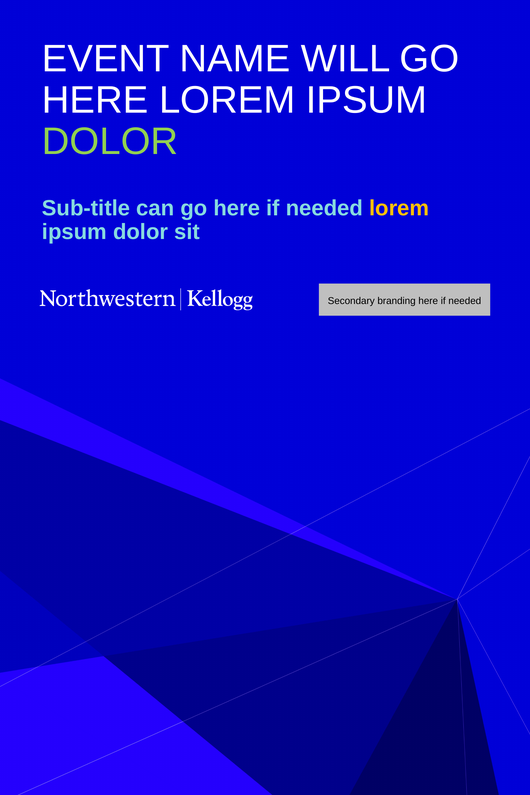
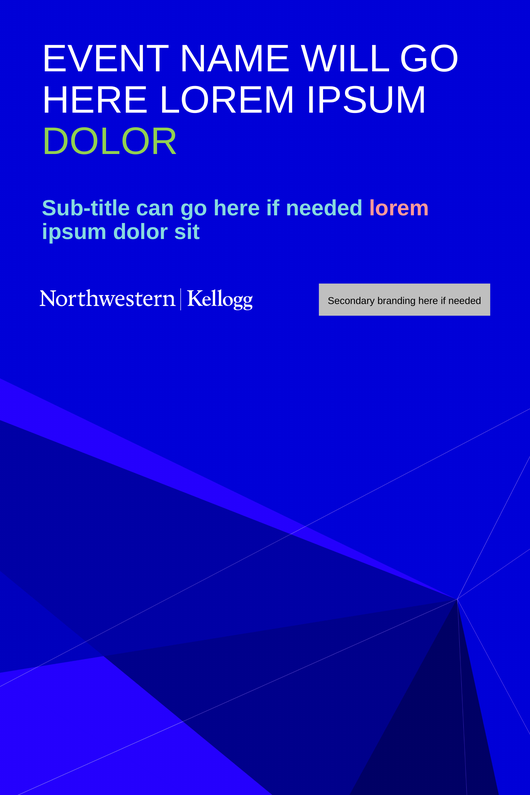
lorem at (399, 208) colour: yellow -> pink
